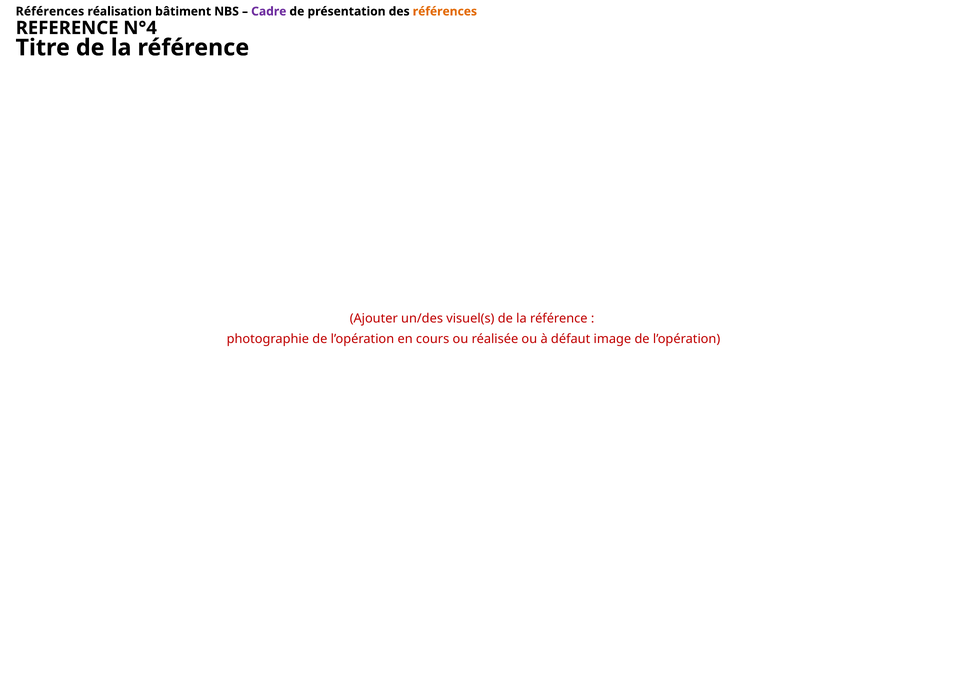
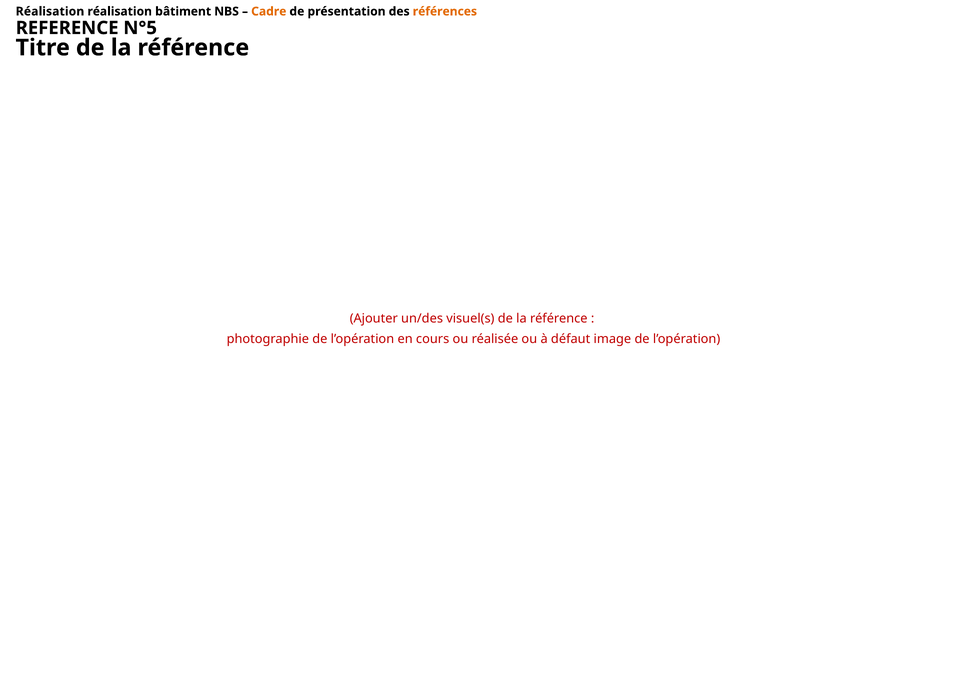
Références at (50, 11): Références -> Réalisation
Cadre colour: purple -> orange
N°4: N°4 -> N°5
